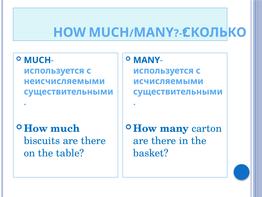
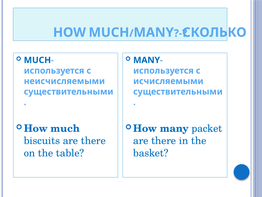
carton: carton -> packet
